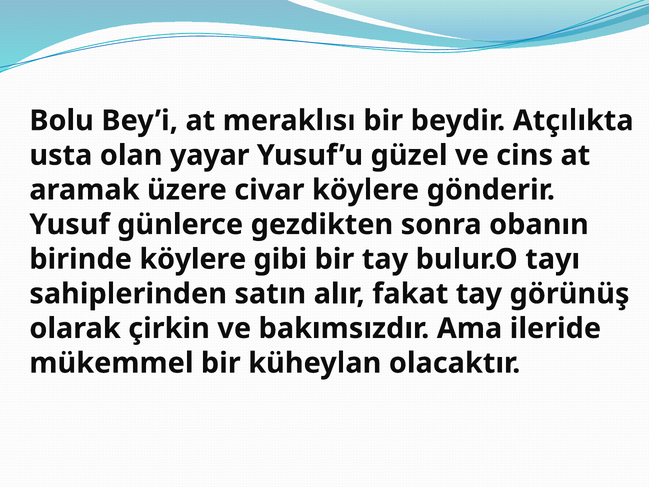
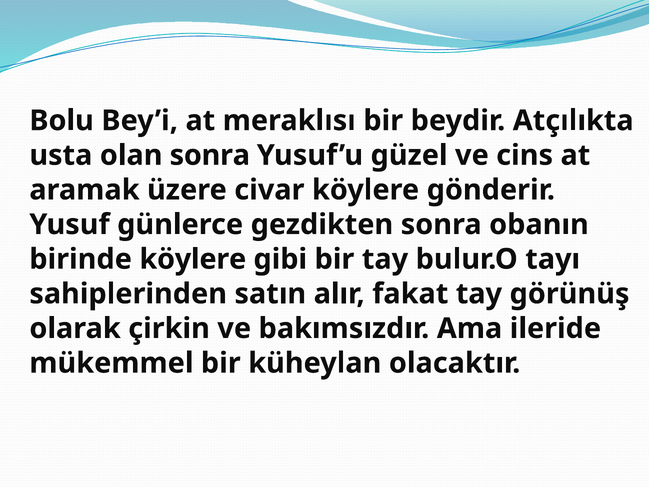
olan yayar: yayar -> sonra
